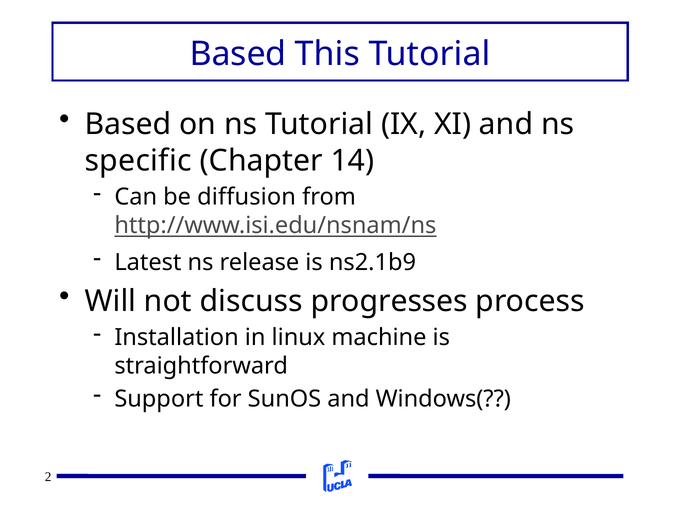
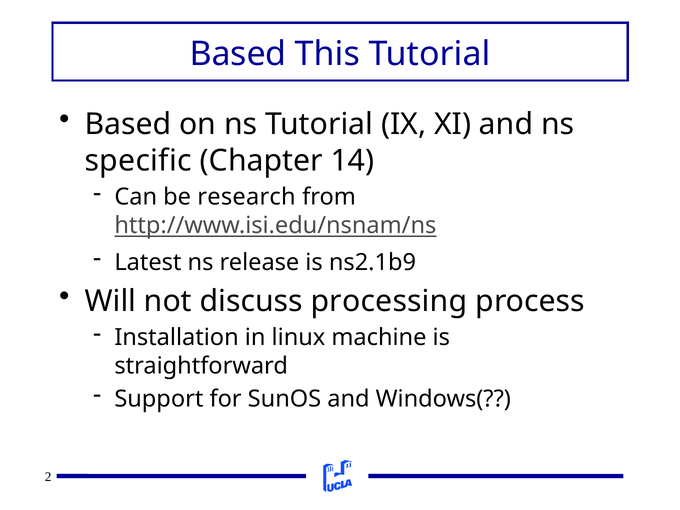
diffusion: diffusion -> research
progresses: progresses -> processing
